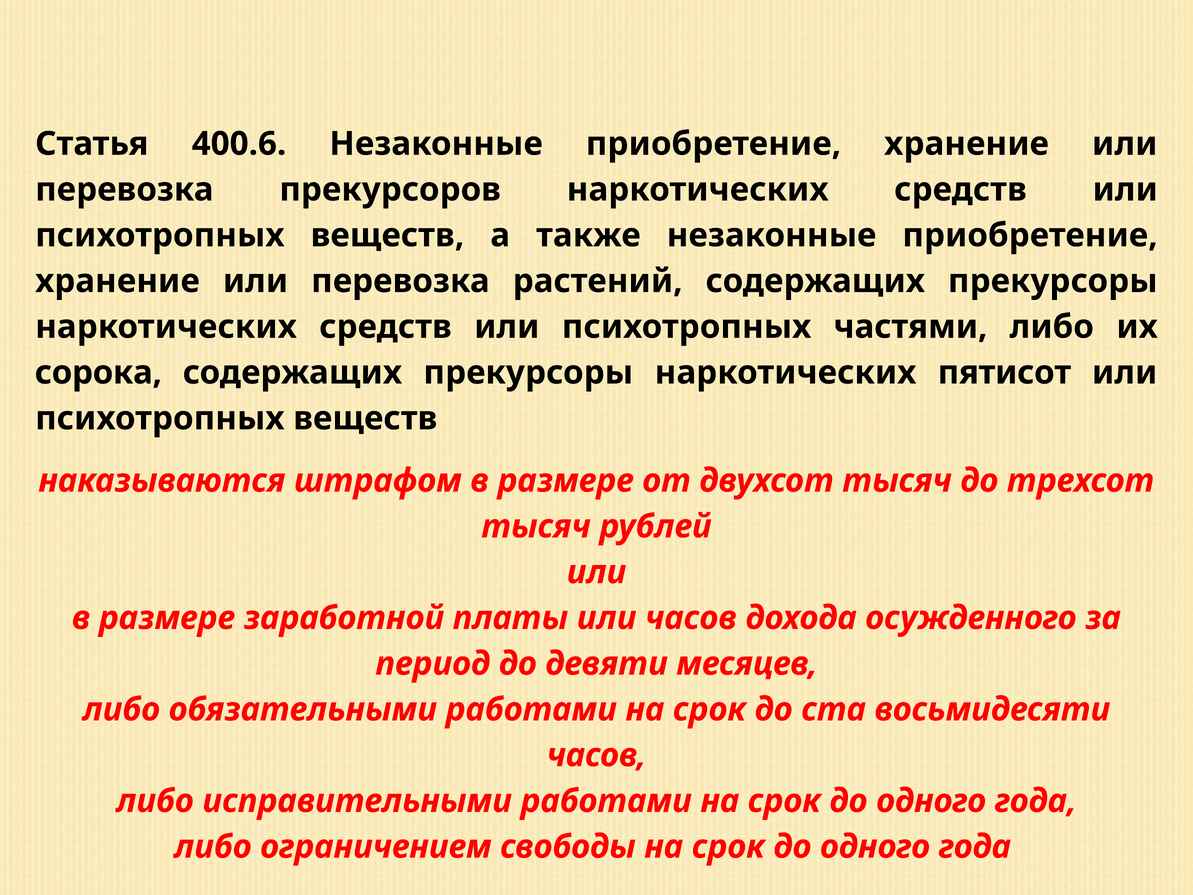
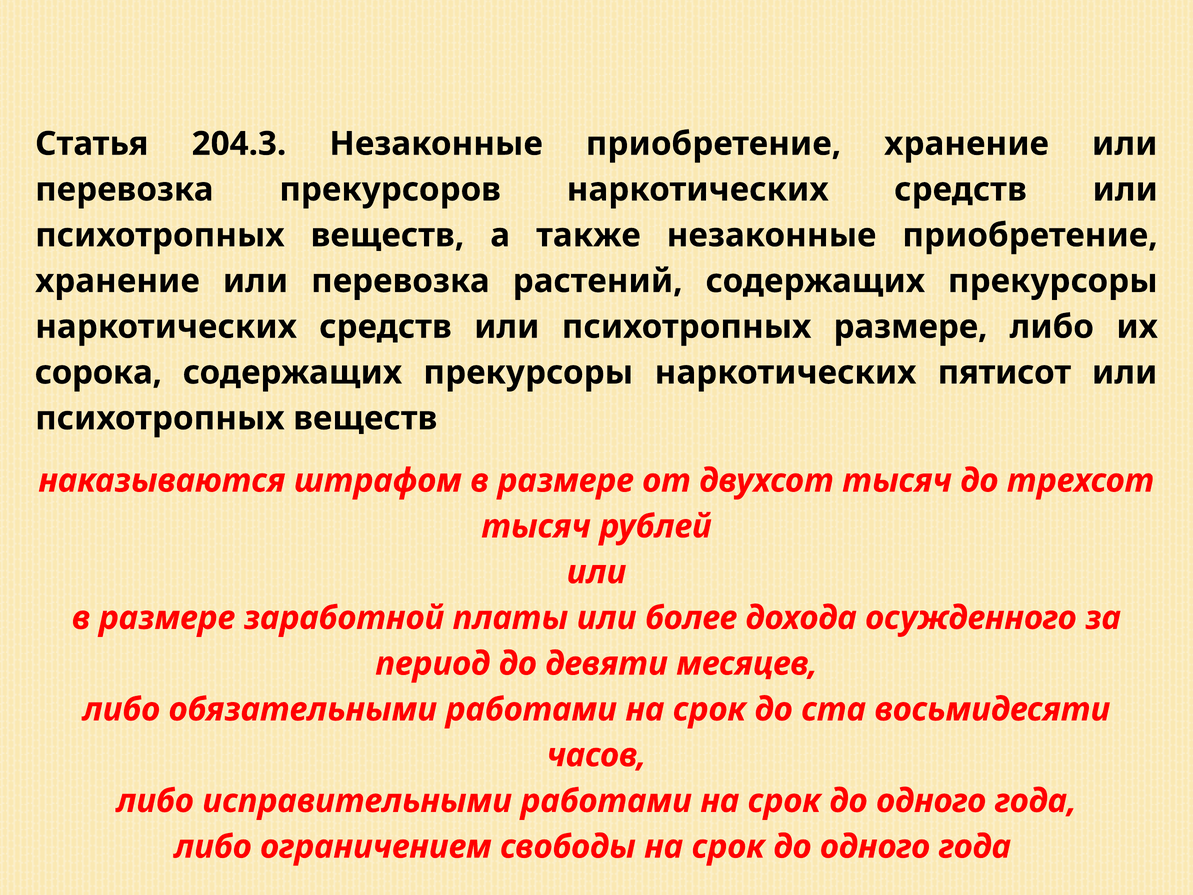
400.6: 400.6 -> 204.3
психотропных частями: частями -> размере
или часов: часов -> более
